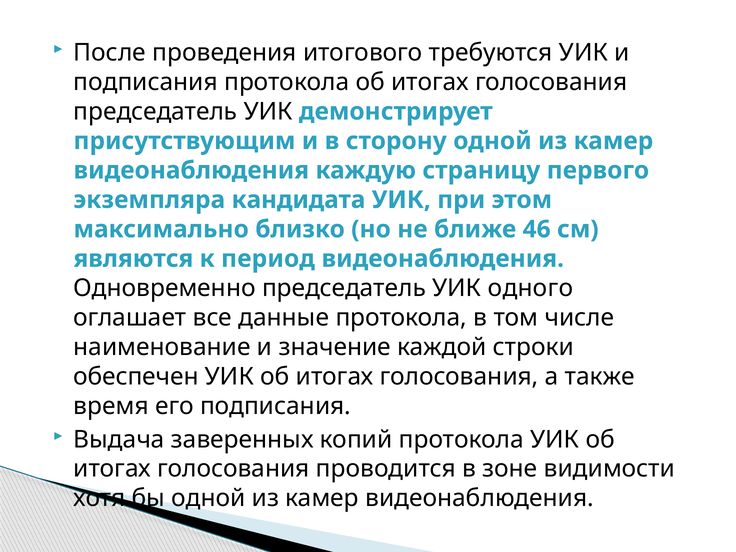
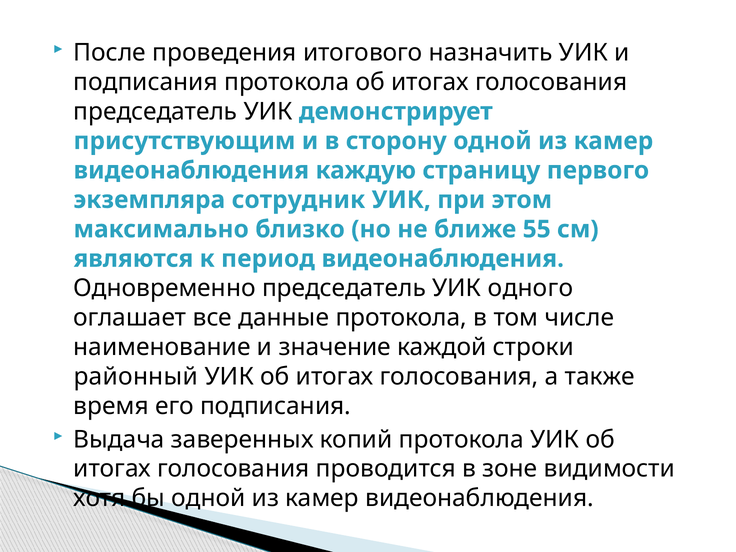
требуются: требуются -> назначить
кандидата: кандидата -> сотрудник
46: 46 -> 55
обеспечен: обеспечен -> районный
